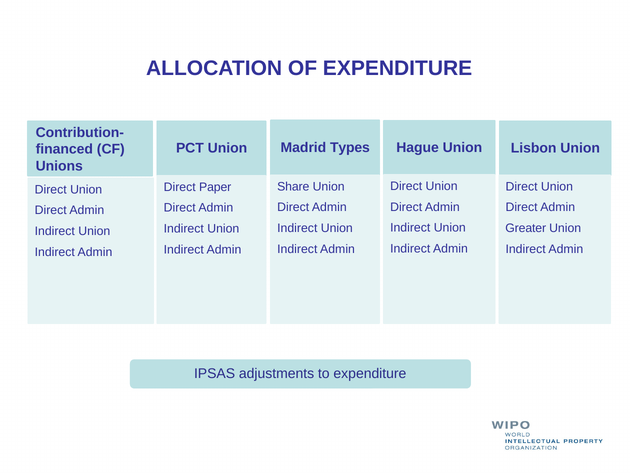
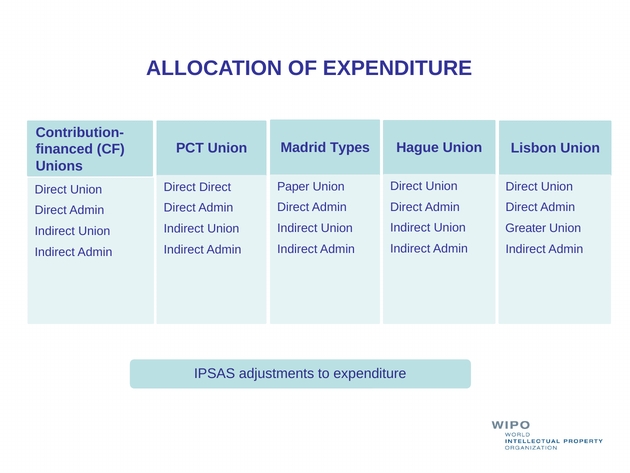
Share: Share -> Paper
Paper at (215, 187): Paper -> Direct
